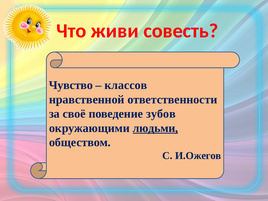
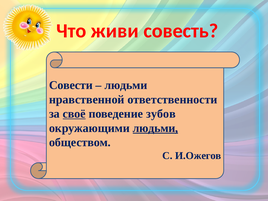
Чувство: Чувство -> Совести
классов at (126, 85): классов -> людьми
своё underline: none -> present
